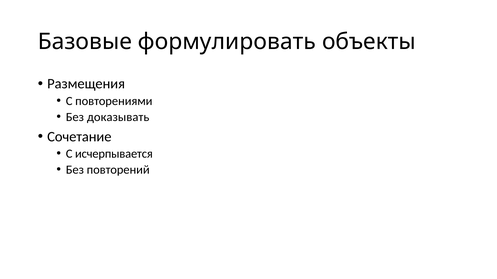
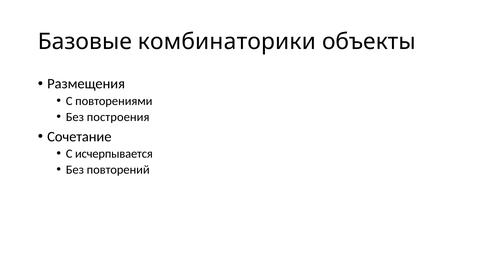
формулировать: формулировать -> комбинаторики
доказывать: доказывать -> построения
